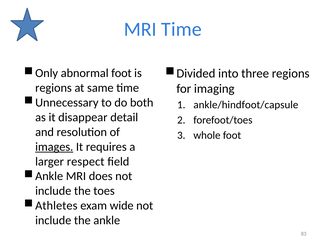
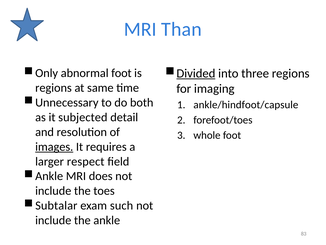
MRI Time: Time -> Than
Divided underline: none -> present
disappear: disappear -> subjected
Athletes: Athletes -> Subtalar
wide: wide -> such
